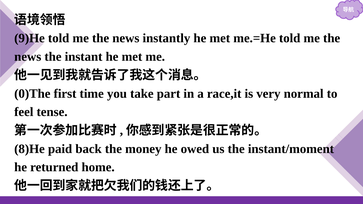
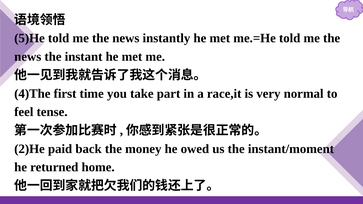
9)He: 9)He -> 5)He
0)The: 0)The -> 4)The
8)He: 8)He -> 2)He
